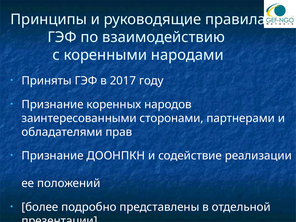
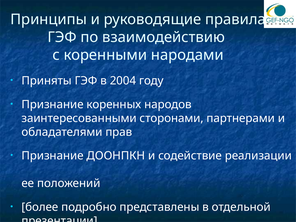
2017: 2017 -> 2004
